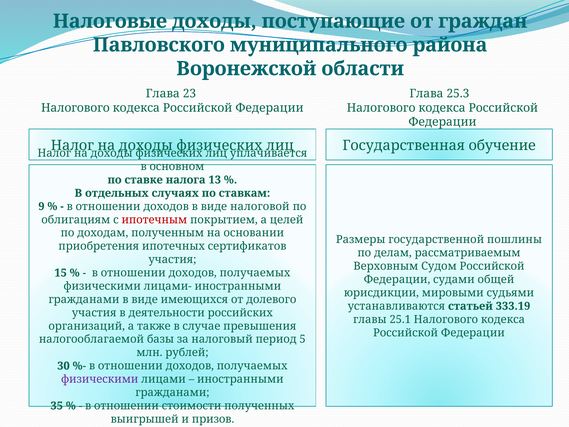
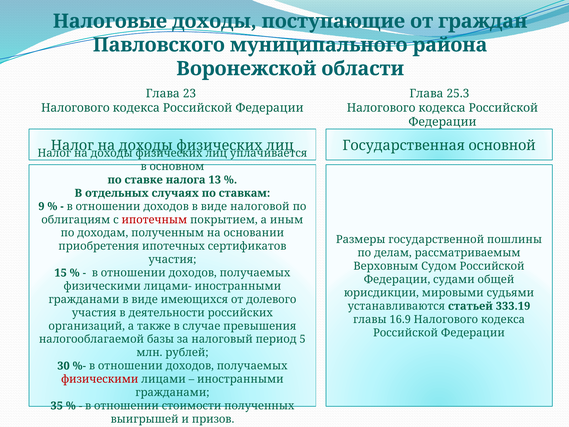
обучение: обучение -> основной
целей: целей -> иным
25.1: 25.1 -> 16.9
физическими at (100, 379) colour: purple -> red
